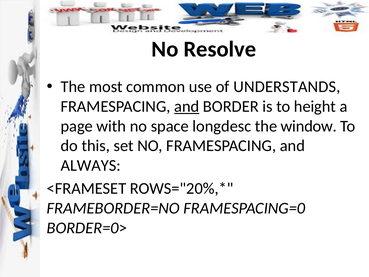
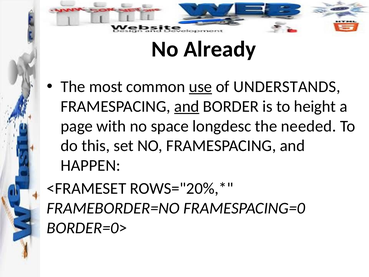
Resolve: Resolve -> Already
use underline: none -> present
window: window -> needed
ALWAYS: ALWAYS -> HAPPEN
